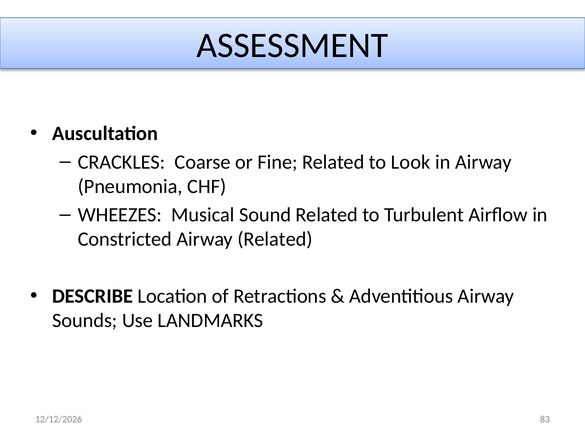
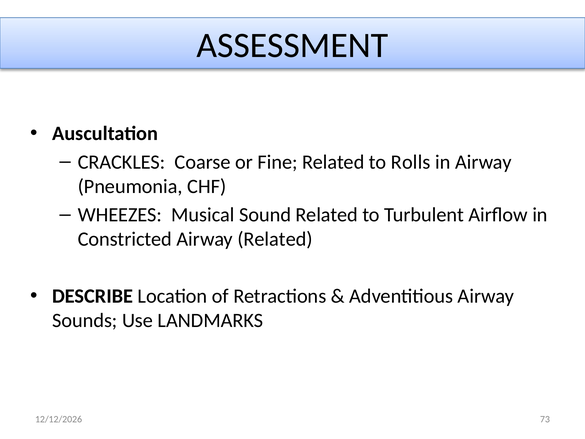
Look: Look -> Rolls
83: 83 -> 73
